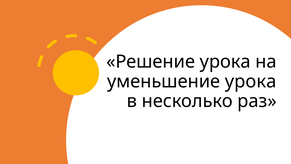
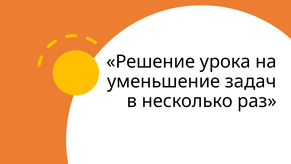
уменьшение урока: урока -> задач
